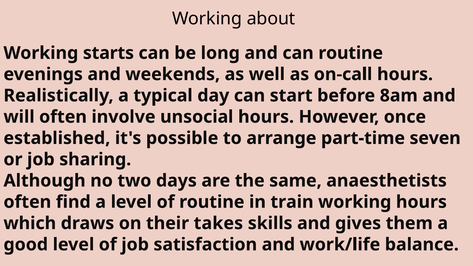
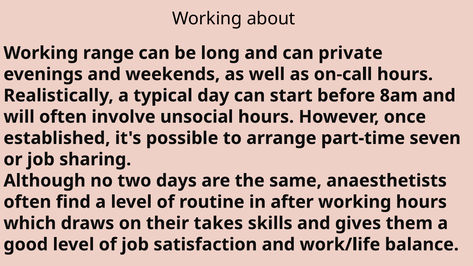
starts: starts -> range
can routine: routine -> private
train: train -> after
